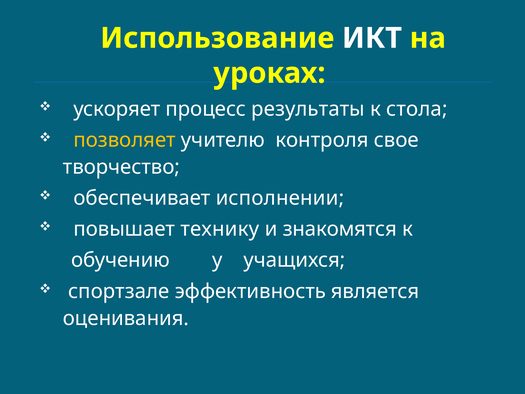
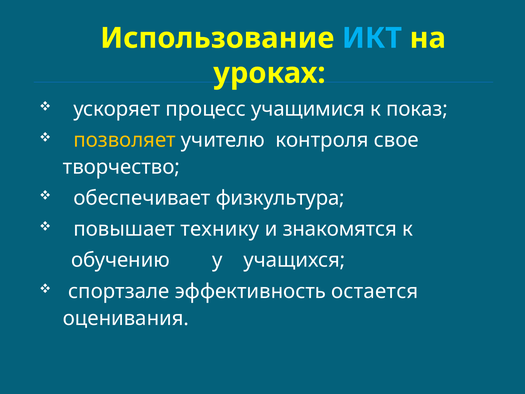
ИКТ colour: white -> light blue
результаты: результаты -> учащимися
стола: стола -> показ
исполнении: исполнении -> физкультура
является: является -> остается
